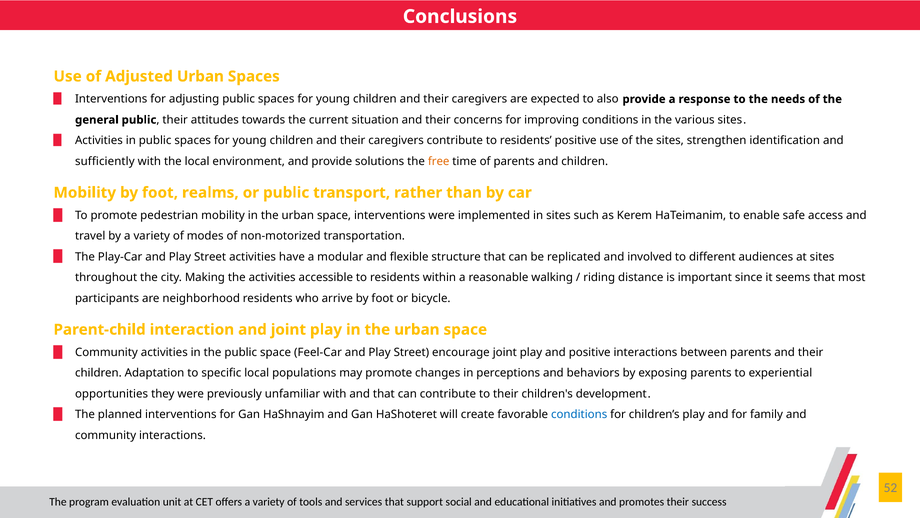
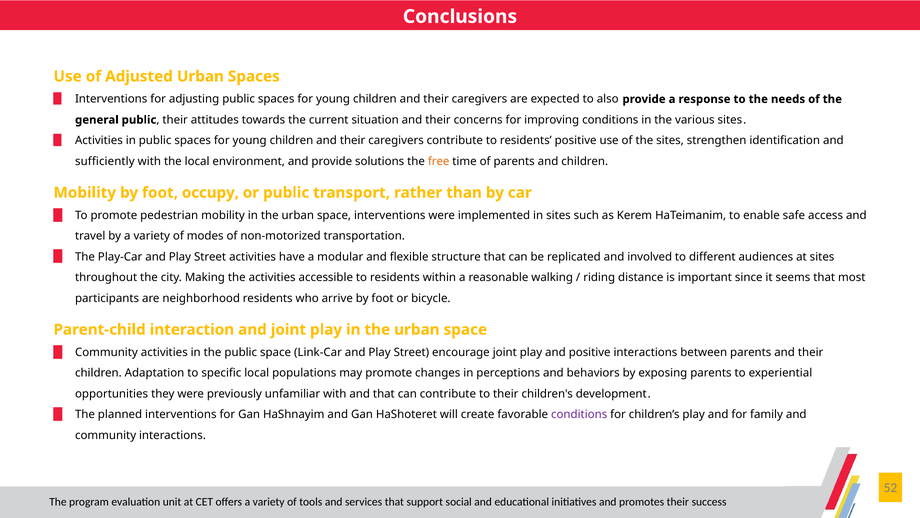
realms: realms -> occupy
Feel-Car: Feel-Car -> Link-Car
conditions at (579, 414) colour: blue -> purple
